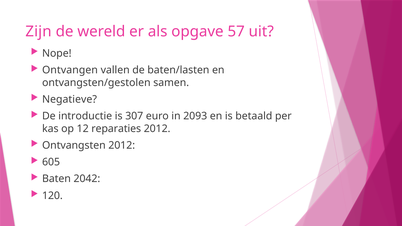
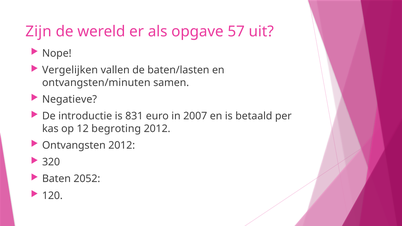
Ontvangen: Ontvangen -> Vergelijken
ontvangsten/gestolen: ontvangsten/gestolen -> ontvangsten/minuten
307: 307 -> 831
2093: 2093 -> 2007
reparaties: reparaties -> begroting
605: 605 -> 320
2042: 2042 -> 2052
